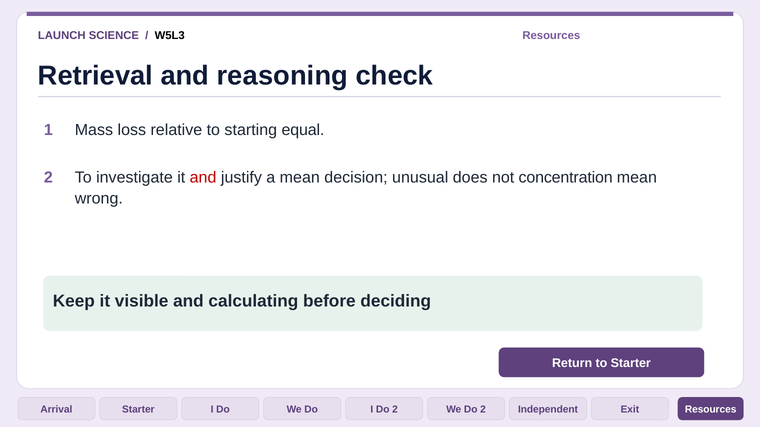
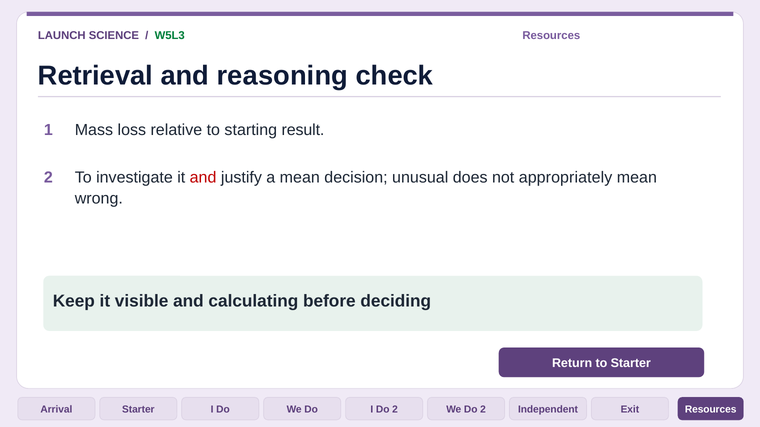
W5L3 colour: black -> green
equal: equal -> result
concentration: concentration -> appropriately
